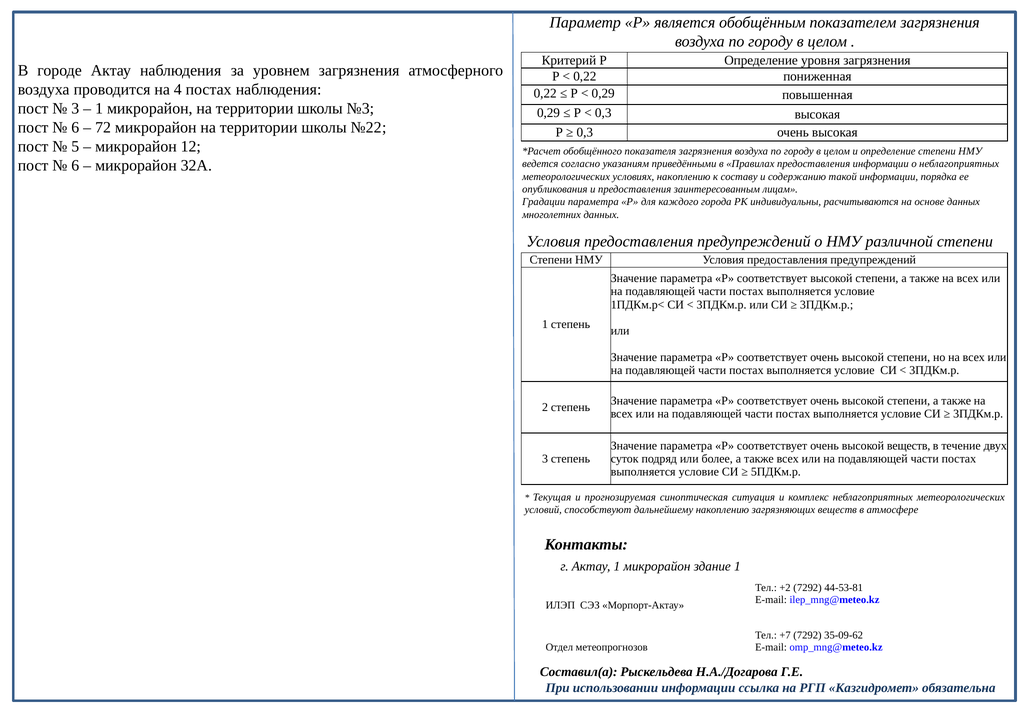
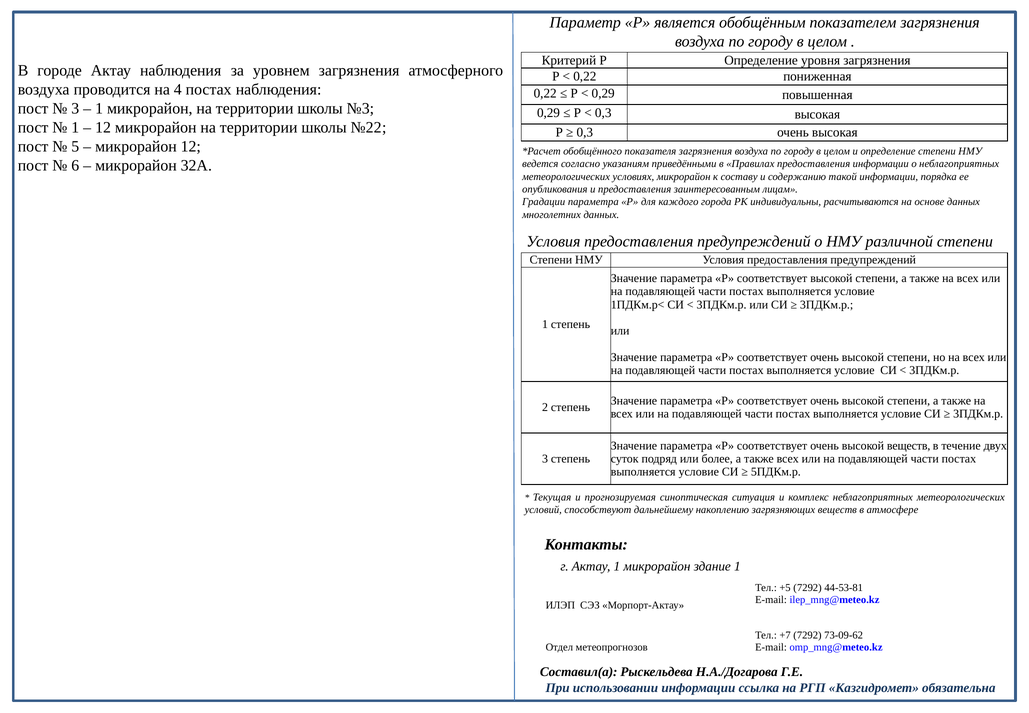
6 at (75, 127): 6 -> 1
72 at (103, 127): 72 -> 12
условиях накоплению: накоплению -> микрорайон
+2: +2 -> +5
35-09-62: 35-09-62 -> 73-09-62
